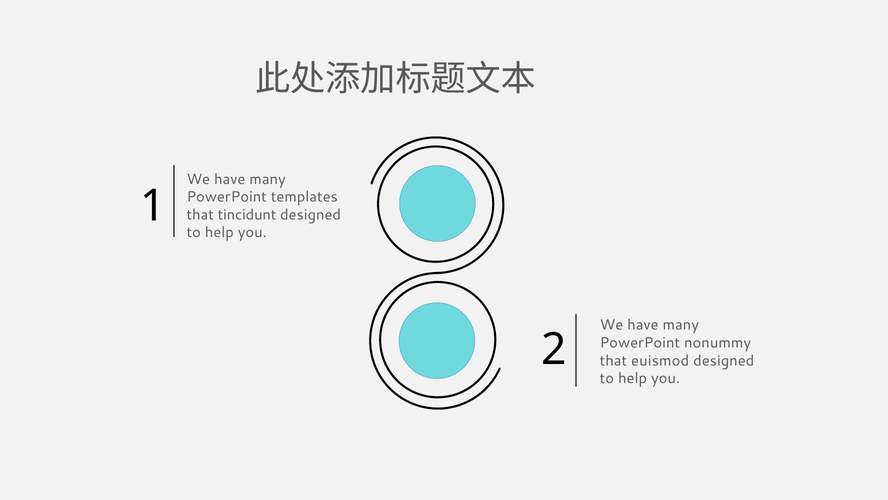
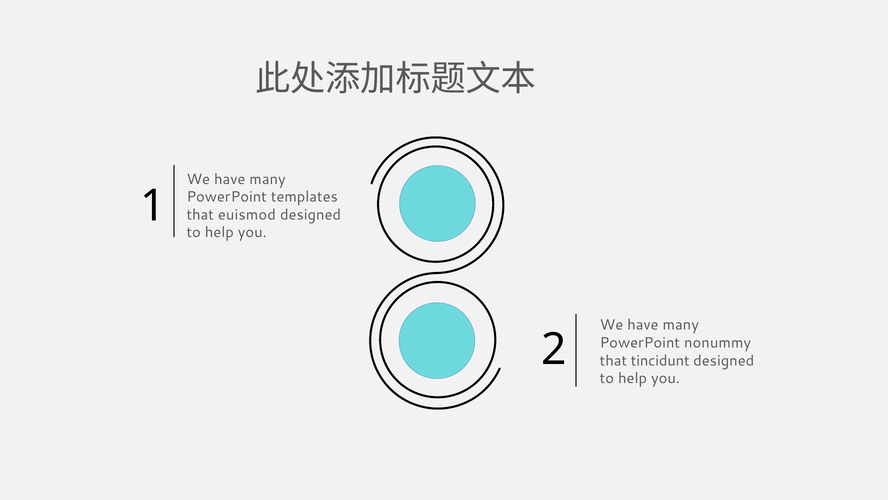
tincidunt: tincidunt -> euismod
euismod: euismod -> tincidunt
